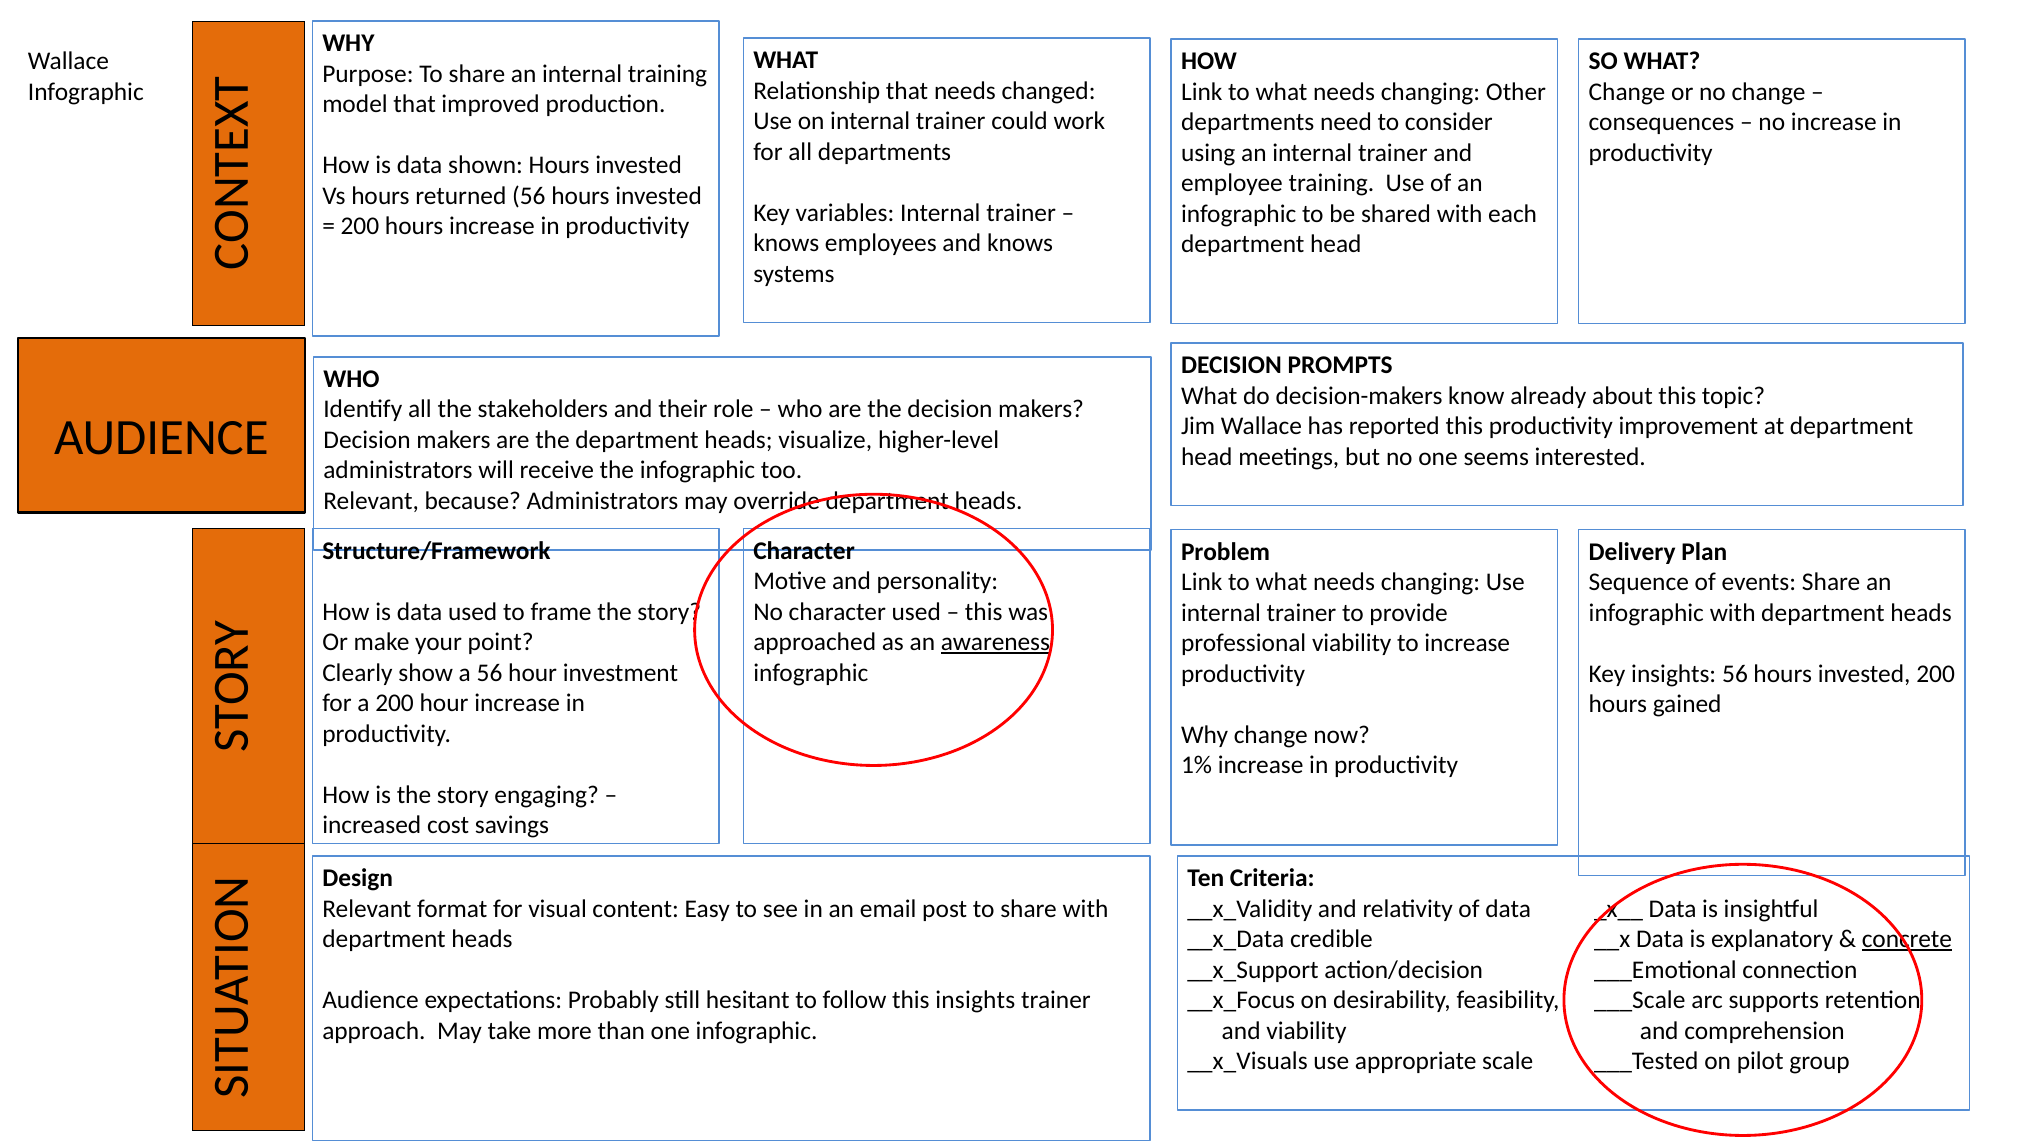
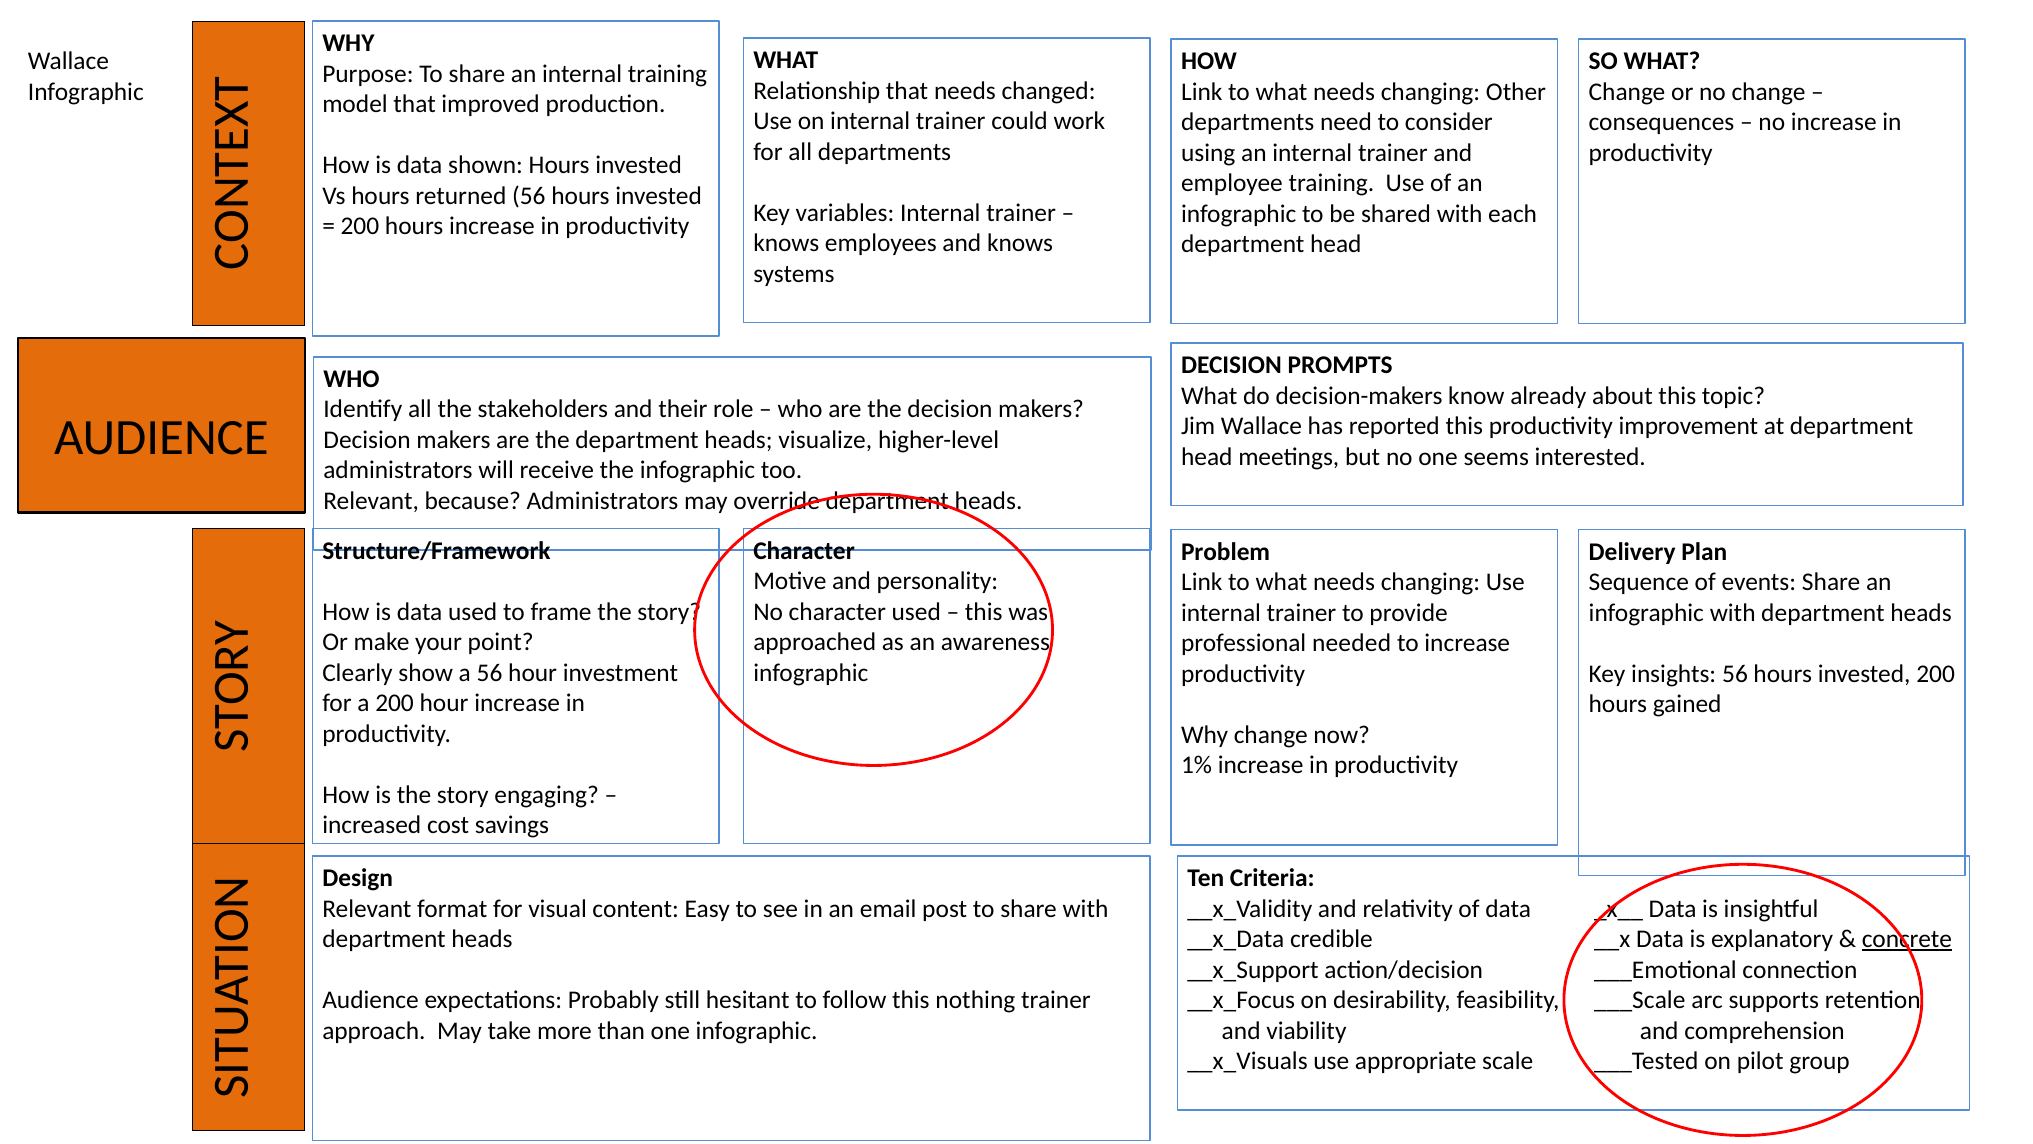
awareness underline: present -> none
professional viability: viability -> needed
this insights: insights -> nothing
